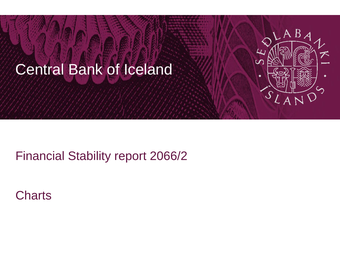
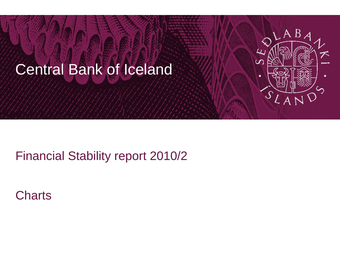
2066/2: 2066/2 -> 2010/2
